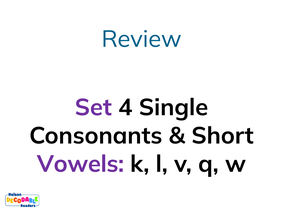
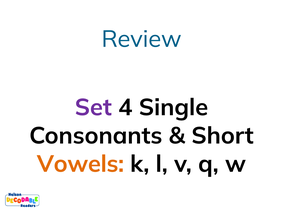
Vowels colour: purple -> orange
